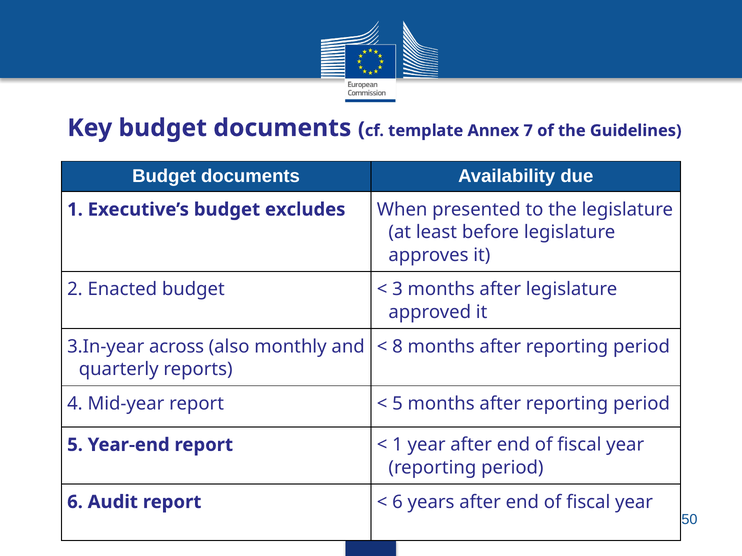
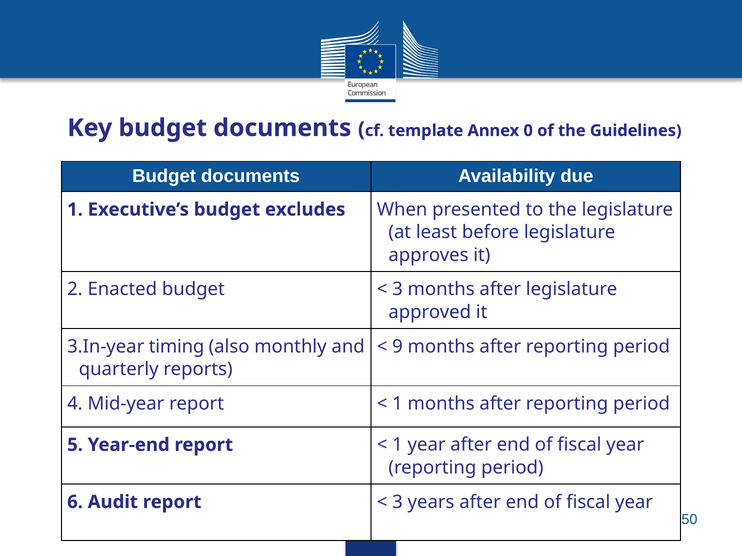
7: 7 -> 0
across: across -> timing
8: 8 -> 9
5 at (397, 404): 5 -> 1
6 at (397, 502): 6 -> 3
